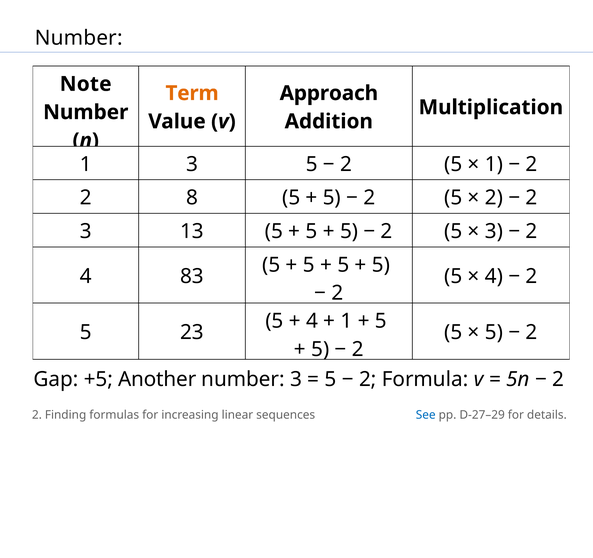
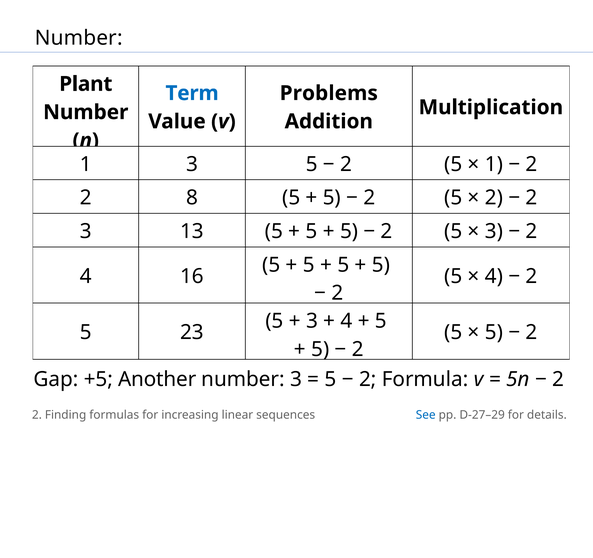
Note: Note -> Plant
Term colour: orange -> blue
Approach: Approach -> Problems
83: 83 -> 16
4 at (312, 321): 4 -> 3
1 at (346, 321): 1 -> 4
